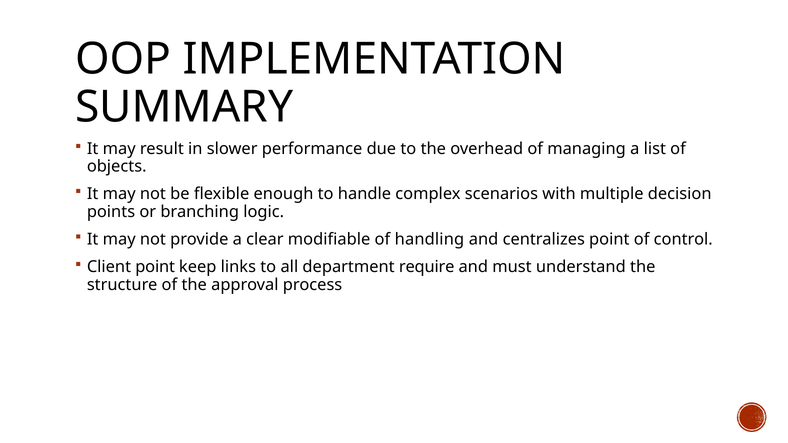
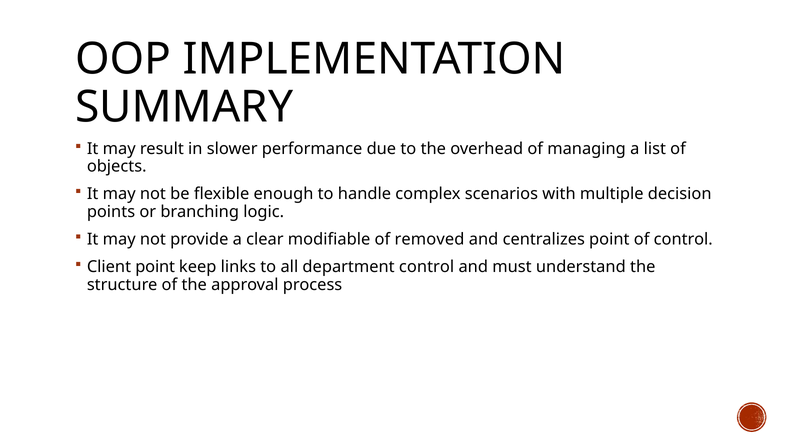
handling: handling -> removed
department require: require -> control
